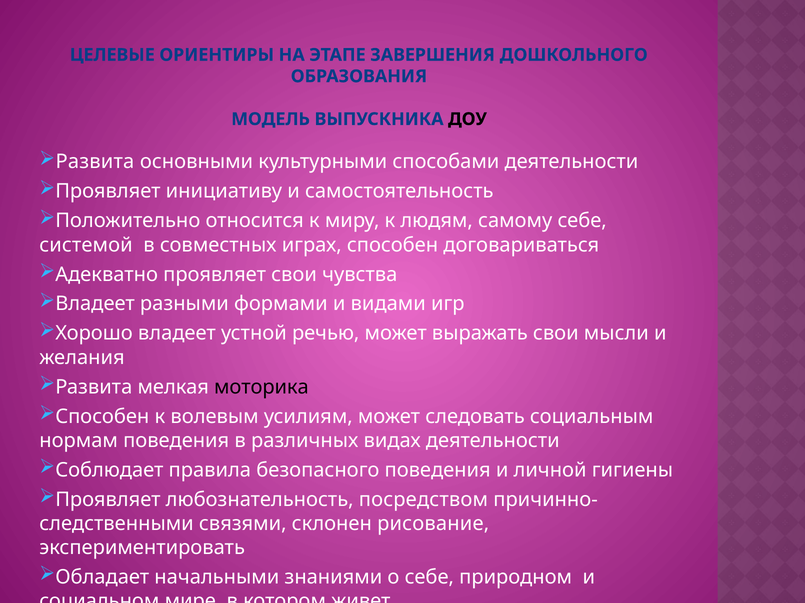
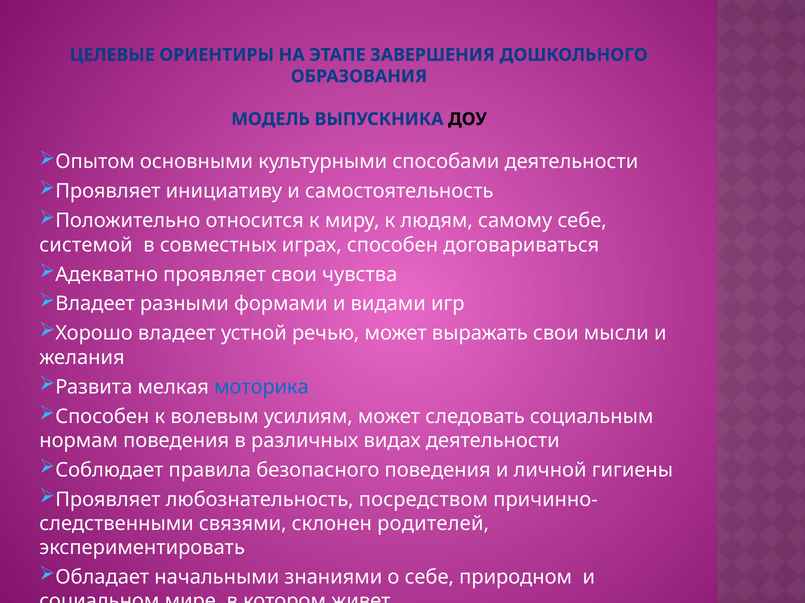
Развита at (95, 162): Развита -> Опытом
моторика colour: black -> blue
рисование: рисование -> родителей
